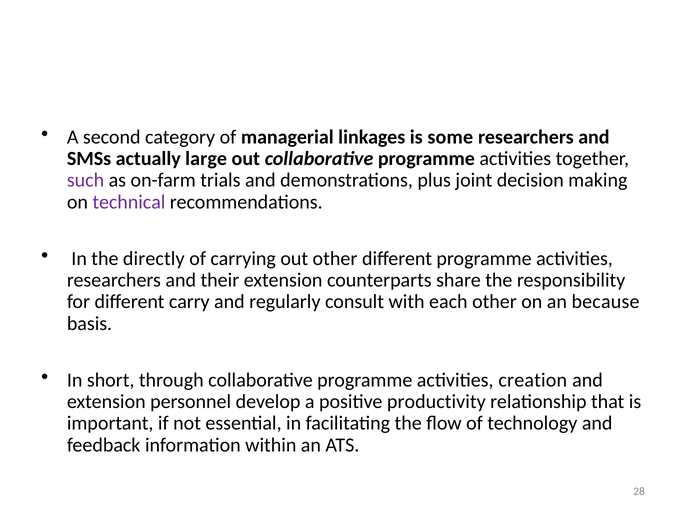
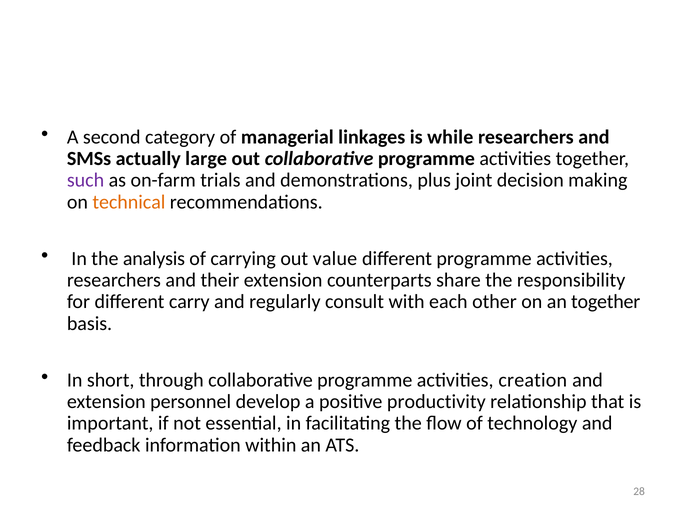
some: some -> while
technical colour: purple -> orange
directly: directly -> analysis
out other: other -> value
an because: because -> together
